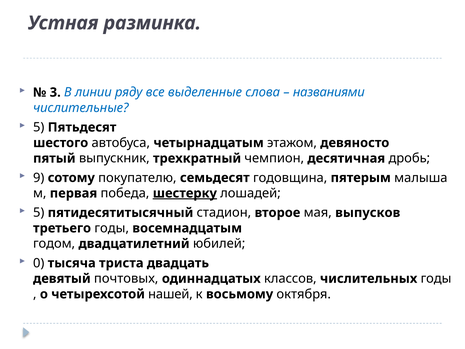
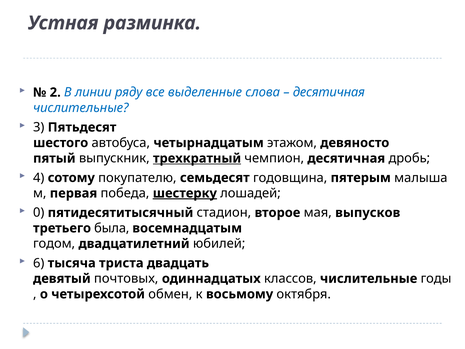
3: 3 -> 2
названиями at (329, 92): названиями -> десятичная
5 at (39, 127): 5 -> 3
трехкратный underline: none -> present
9: 9 -> 4
5 at (39, 213): 5 -> 0
третьего годы: годы -> была
0: 0 -> 6
классов числительных: числительных -> числительные
нашей: нашей -> обмен
